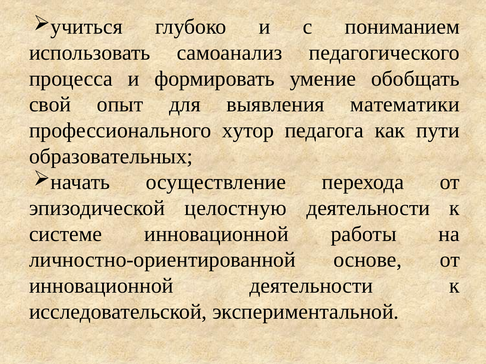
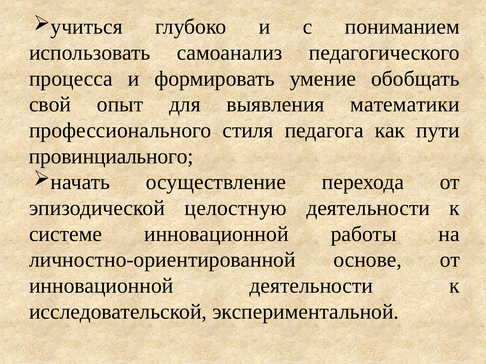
хутор: хутор -> стиля
образовательных: образовательных -> провинциального
